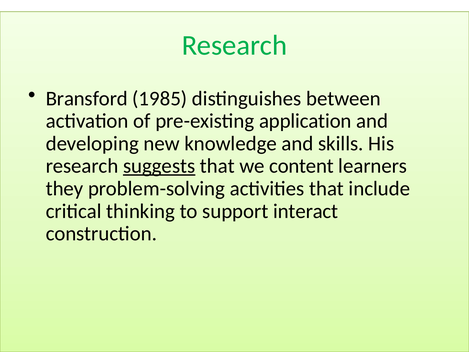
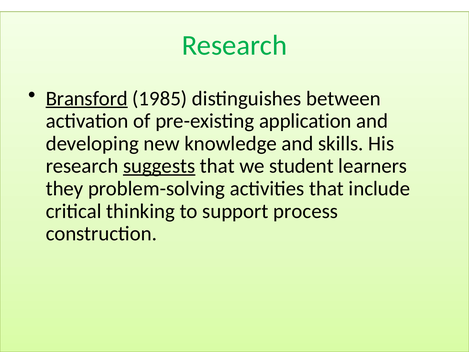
Bransford underline: none -> present
content: content -> student
interact: interact -> process
